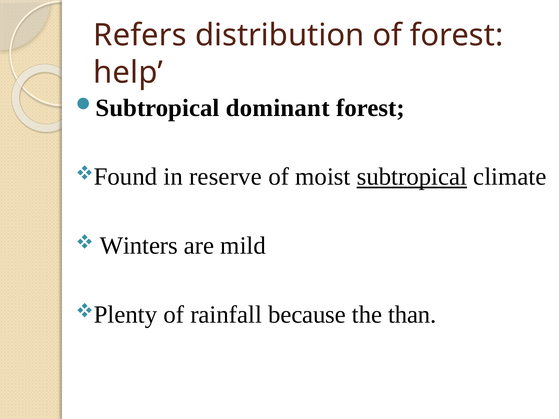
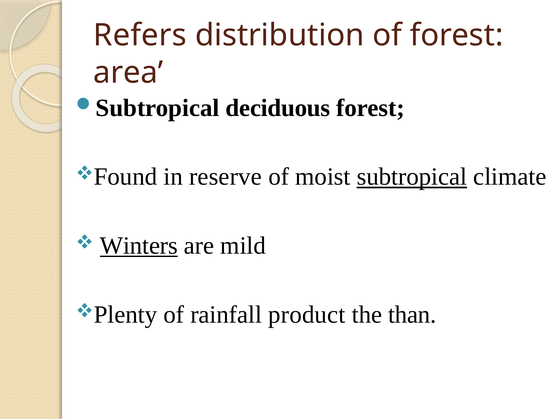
help: help -> area
dominant: dominant -> deciduous
Winters underline: none -> present
because: because -> product
